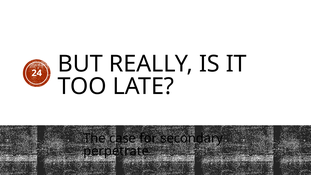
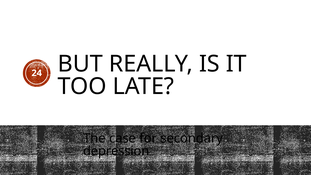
perpetrate: perpetrate -> depression
